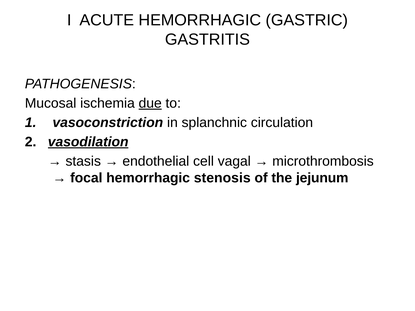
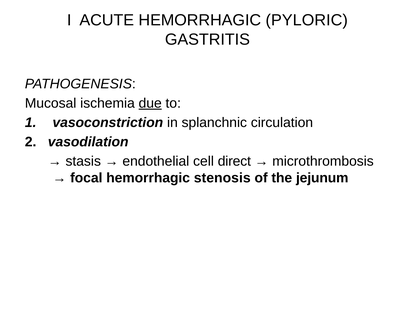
GASTRIC: GASTRIC -> PYLORIC
vasodilation underline: present -> none
vagal: vagal -> direct
